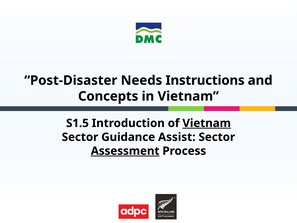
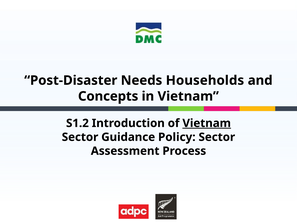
Instructions: Instructions -> Households
S1.5: S1.5 -> S1.2
Assist: Assist -> Policy
Assessment underline: present -> none
